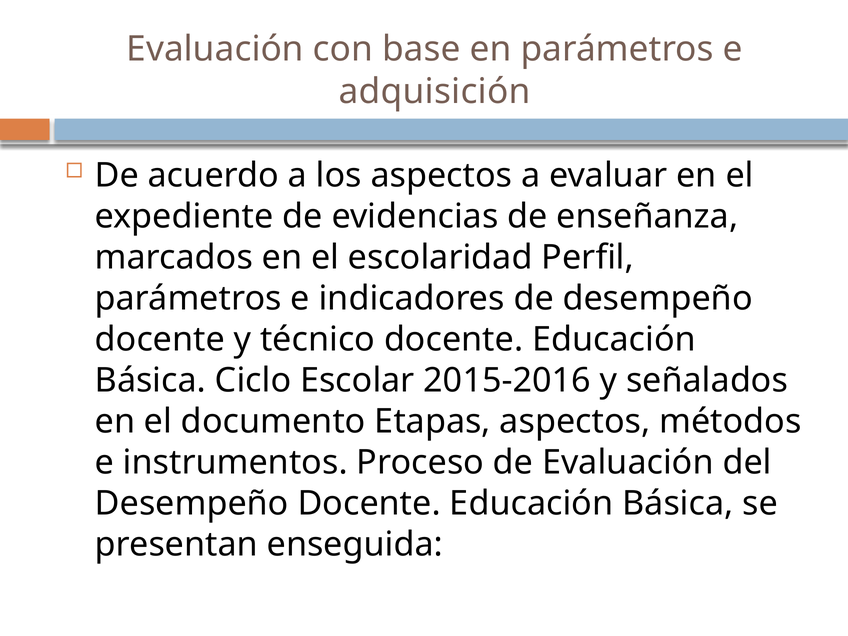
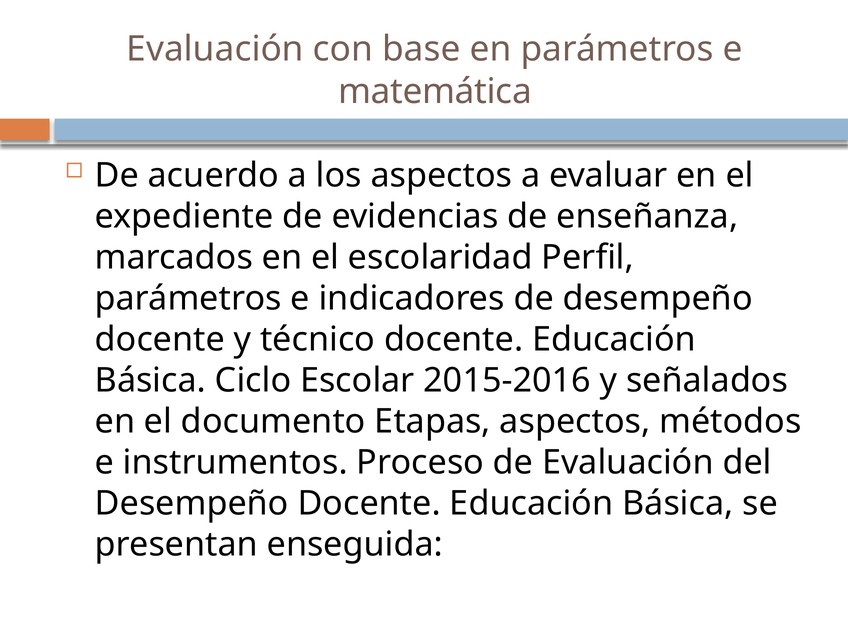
adquisición: adquisición -> matemática
